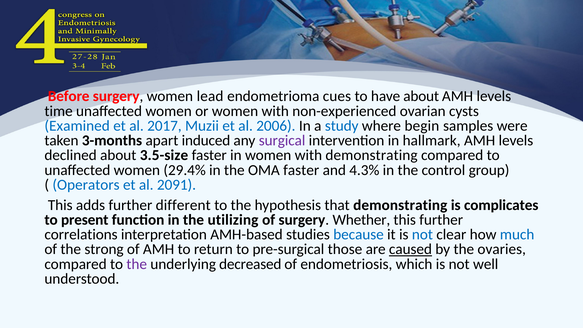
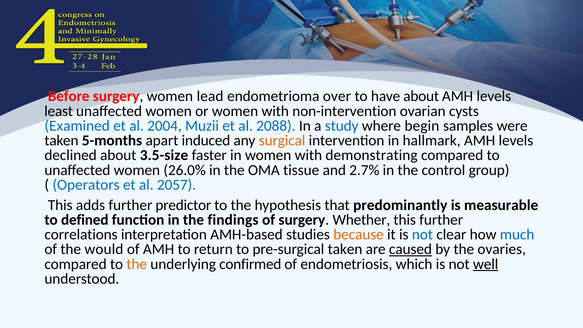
cues: cues -> over
time: time -> least
non-experienced: non-experienced -> non-intervention
2017: 2017 -> 2004
2006: 2006 -> 2088
3-months: 3-months -> 5-months
surgical colour: purple -> orange
29.4%: 29.4% -> 26.0%
OMA faster: faster -> tissue
4.3%: 4.3% -> 2.7%
2091: 2091 -> 2057
different: different -> predictor
that demonstrating: demonstrating -> predominantly
complicates: complicates -> measurable
present: present -> defined
utilizing: utilizing -> findings
because colour: blue -> orange
strong: strong -> would
pre-surgical those: those -> taken
the at (137, 264) colour: purple -> orange
decreased: decreased -> confirmed
well underline: none -> present
